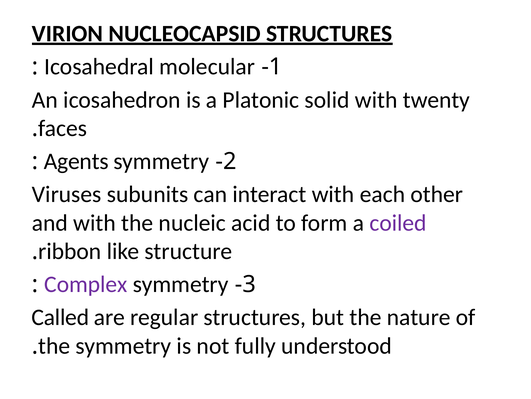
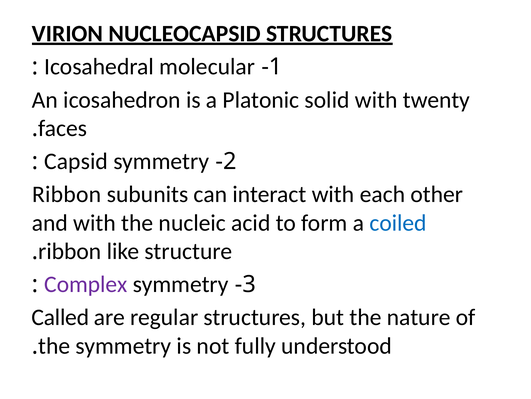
Agents: Agents -> Capsid
Viruses at (67, 194): Viruses -> Ribbon
coiled colour: purple -> blue
